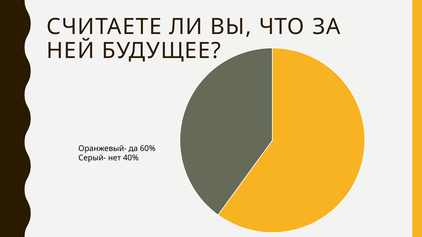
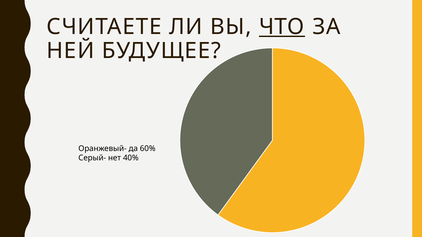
ЧТО underline: none -> present
